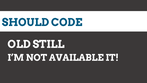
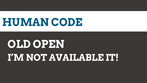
SHOULD: SHOULD -> HUMAN
STILL: STILL -> OPEN
